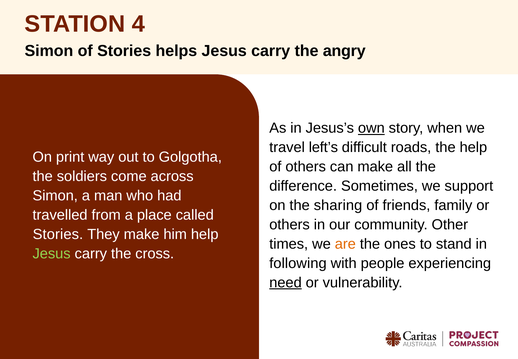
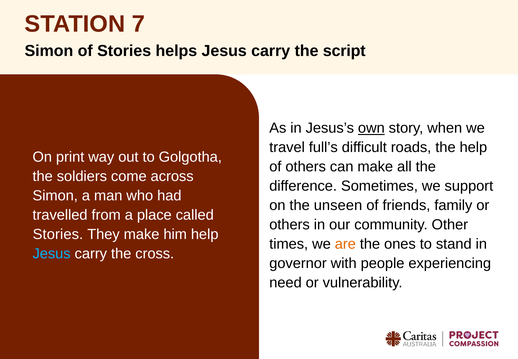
4: 4 -> 7
angry: angry -> script
left’s: left’s -> full’s
sharing: sharing -> unseen
Jesus at (52, 253) colour: light green -> light blue
following: following -> governor
need underline: present -> none
